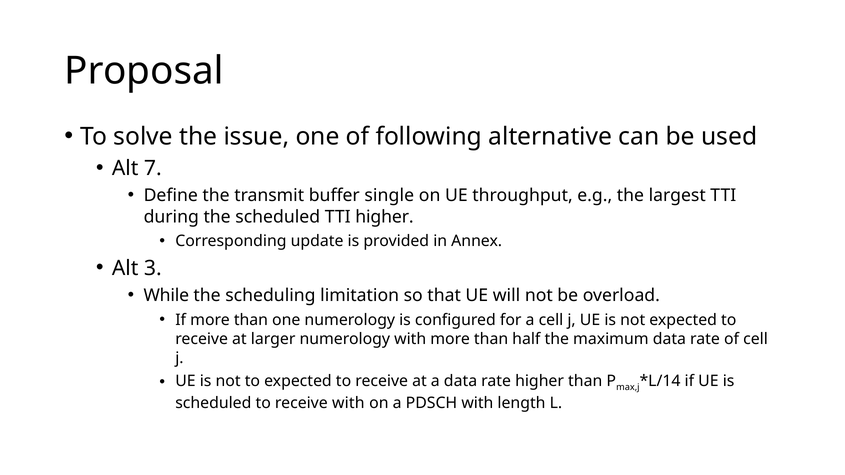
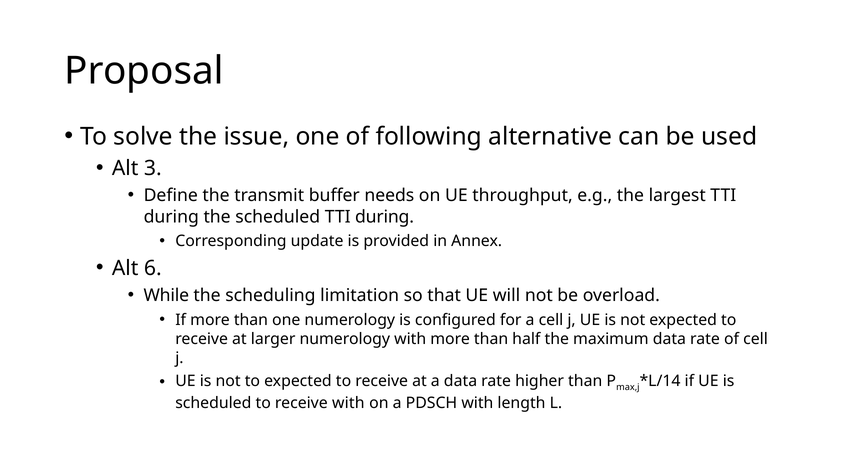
7: 7 -> 3
single: single -> needs
scheduled TTI higher: higher -> during
3: 3 -> 6
